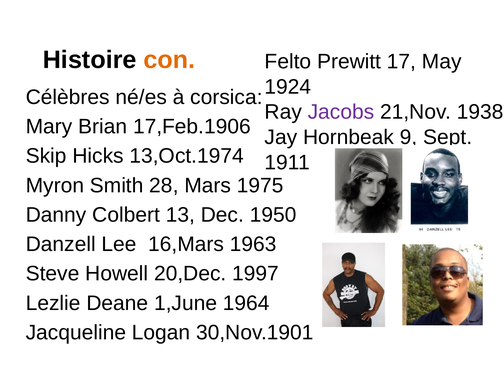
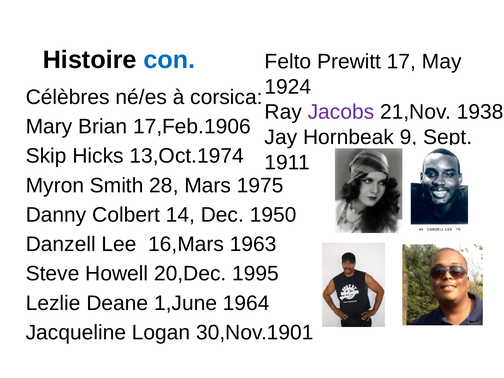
con colour: orange -> blue
13: 13 -> 14
1997: 1997 -> 1995
